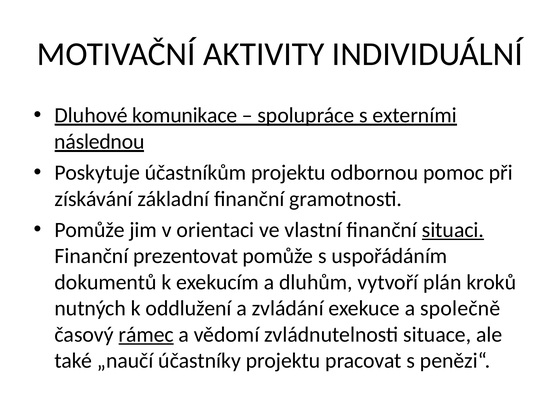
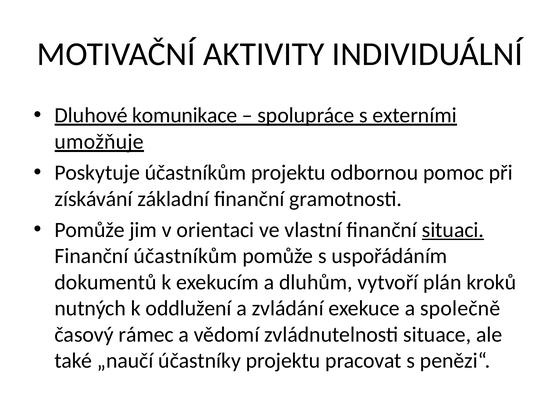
následnou: následnou -> umožňuje
Finanční prezentovat: prezentovat -> účastníkům
rámec underline: present -> none
